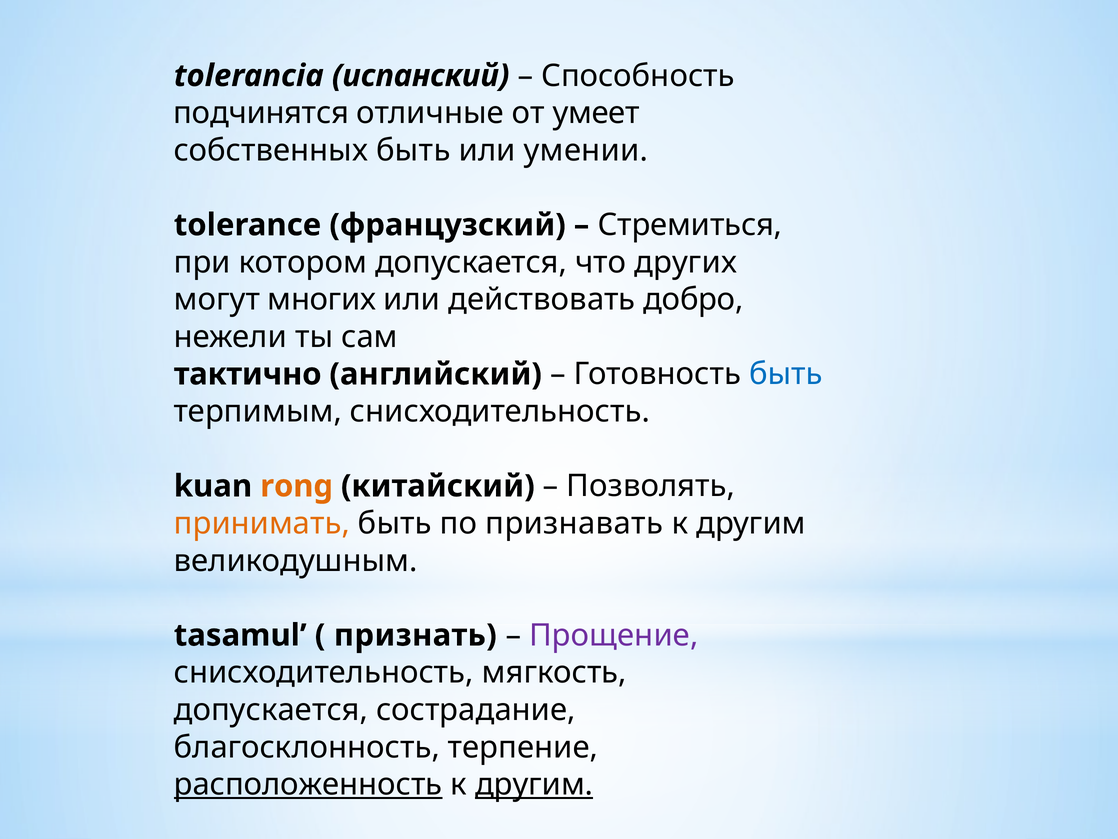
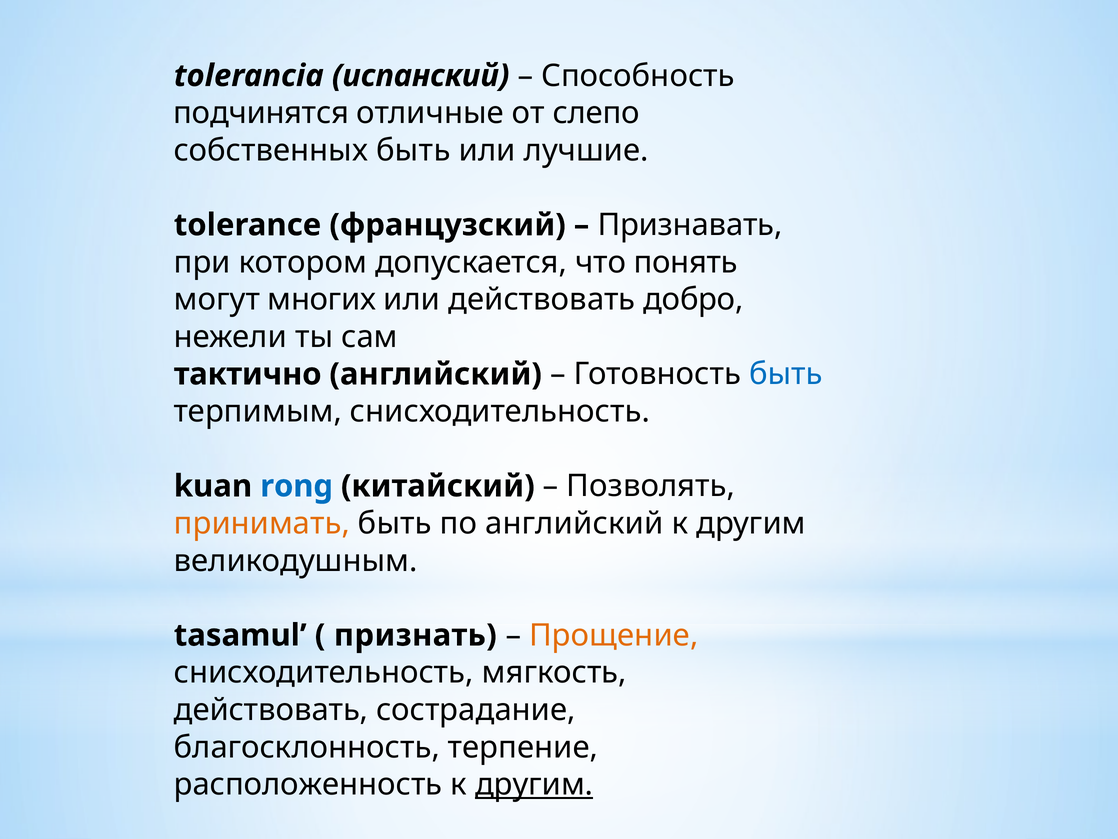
умеет: умеет -> слепо
умении: умении -> лучшие
Стремиться: Стремиться -> Признавать
других: других -> понять
rong colour: orange -> blue
по признавать: признавать -> английский
Прощение colour: purple -> orange
допускается at (271, 710): допускается -> действовать
расположенность underline: present -> none
